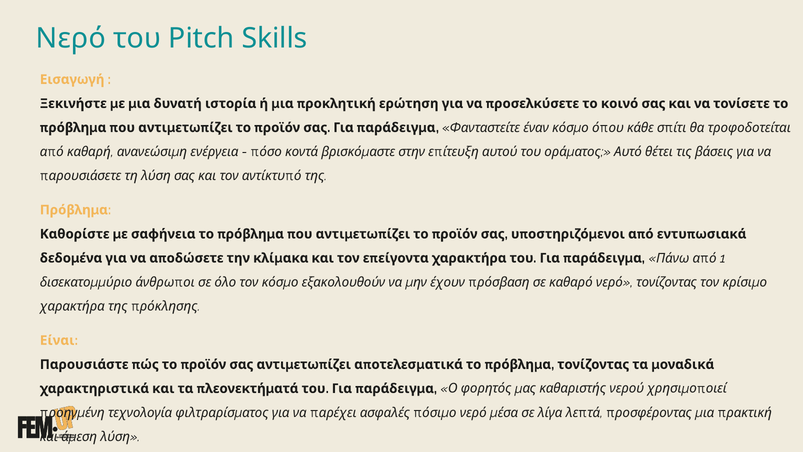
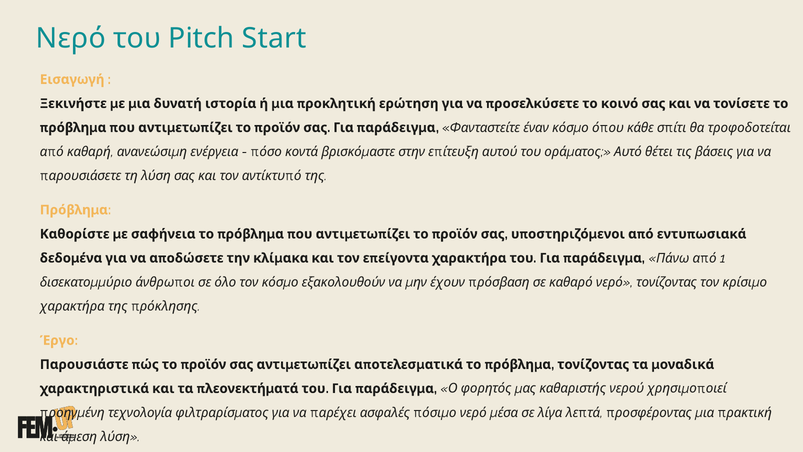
Skills: Skills -> Start
Είναι: Είναι -> Έργο
